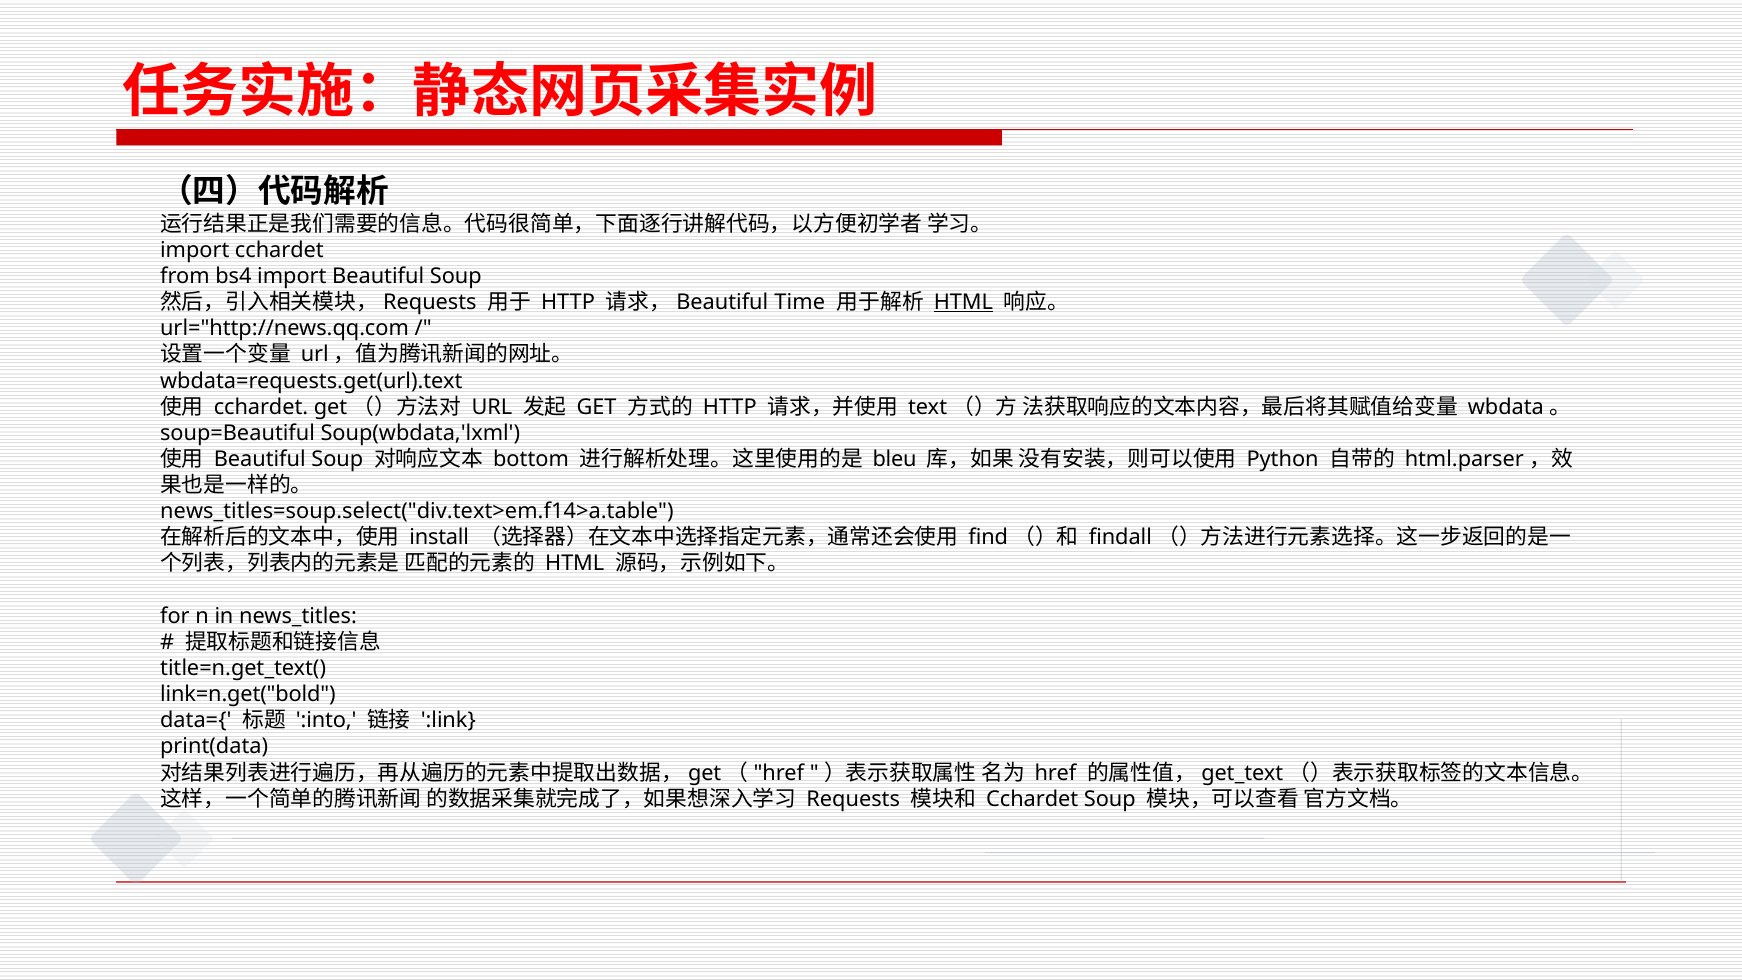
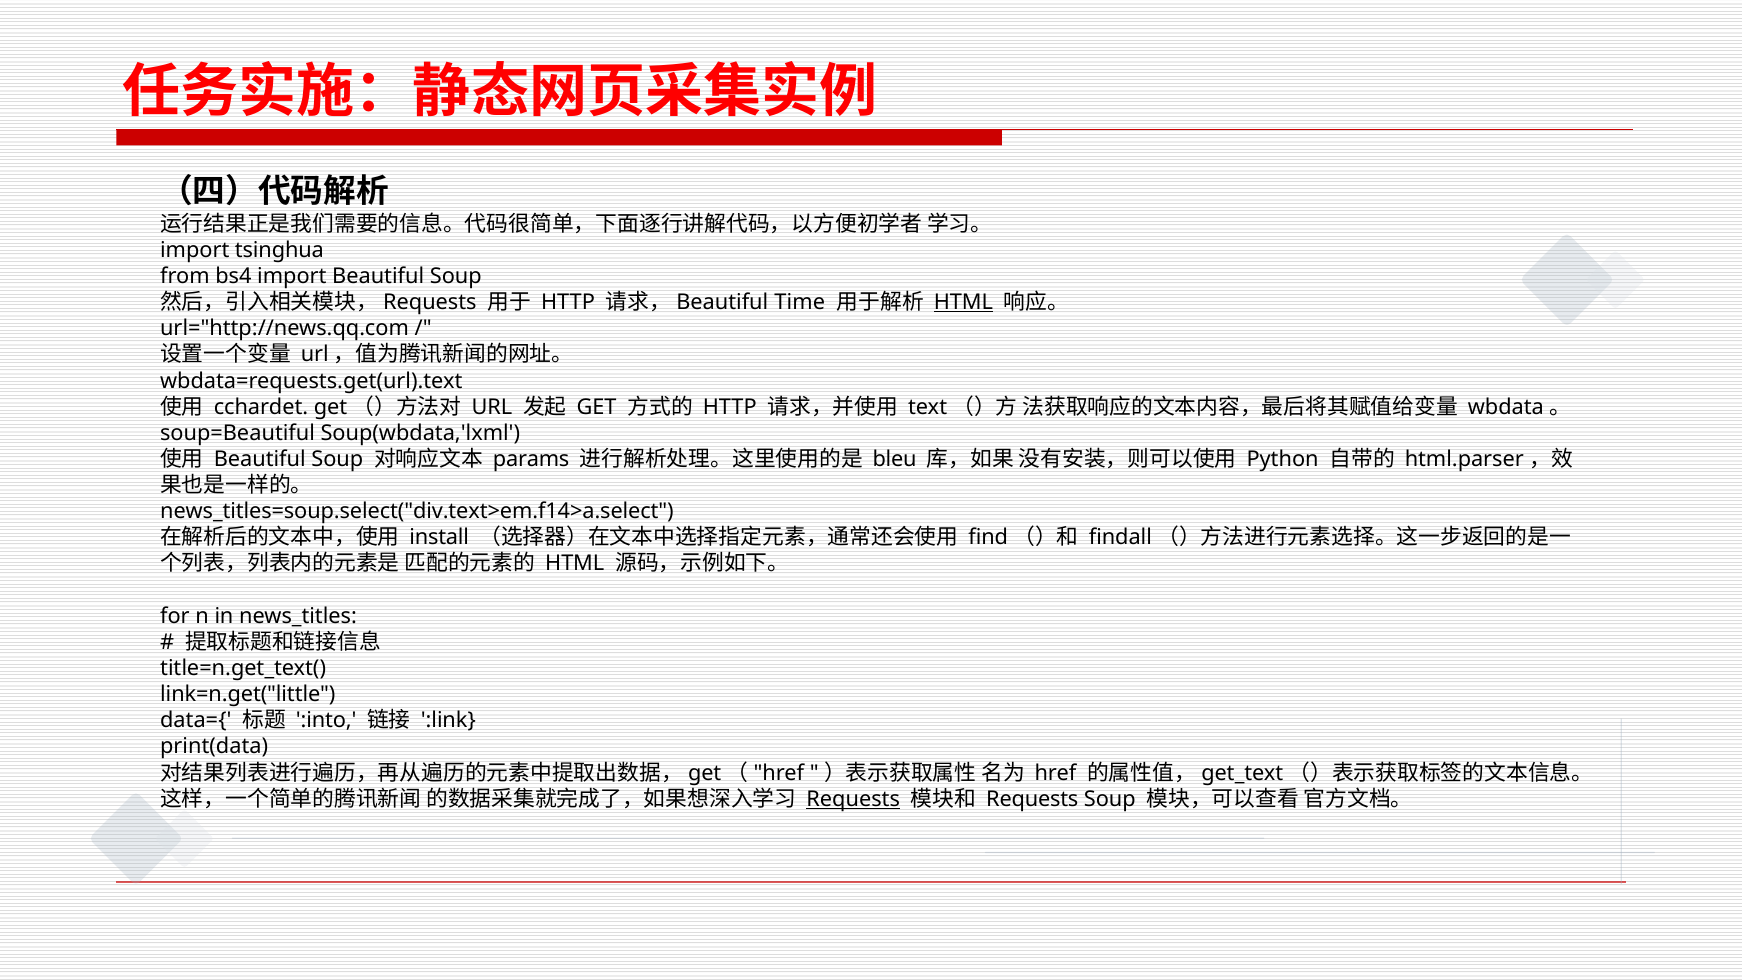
import cchardet: cchardet -> tsinghua
bottom: bottom -> params
news_titles=soup.select("div.text>em.f14>a.table: news_titles=soup.select("div.text>em.f14>a.table -> news_titles=soup.select("div.text>em.f14>a.select
link=n.get("bold: link=n.get("bold -> link=n.get("little
Requests at (853, 799) underline: none -> present
Cchardet at (1032, 799): Cchardet -> Requests
